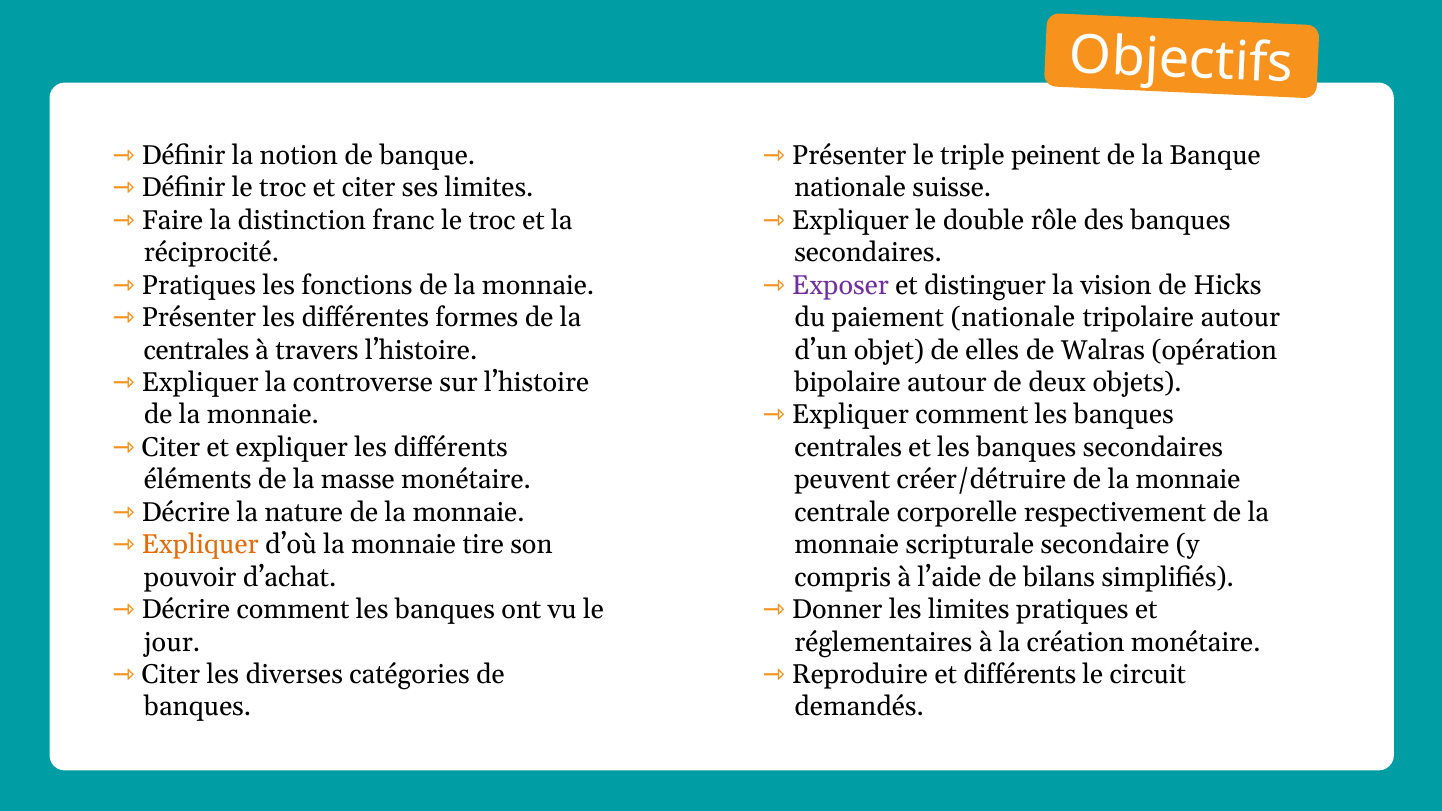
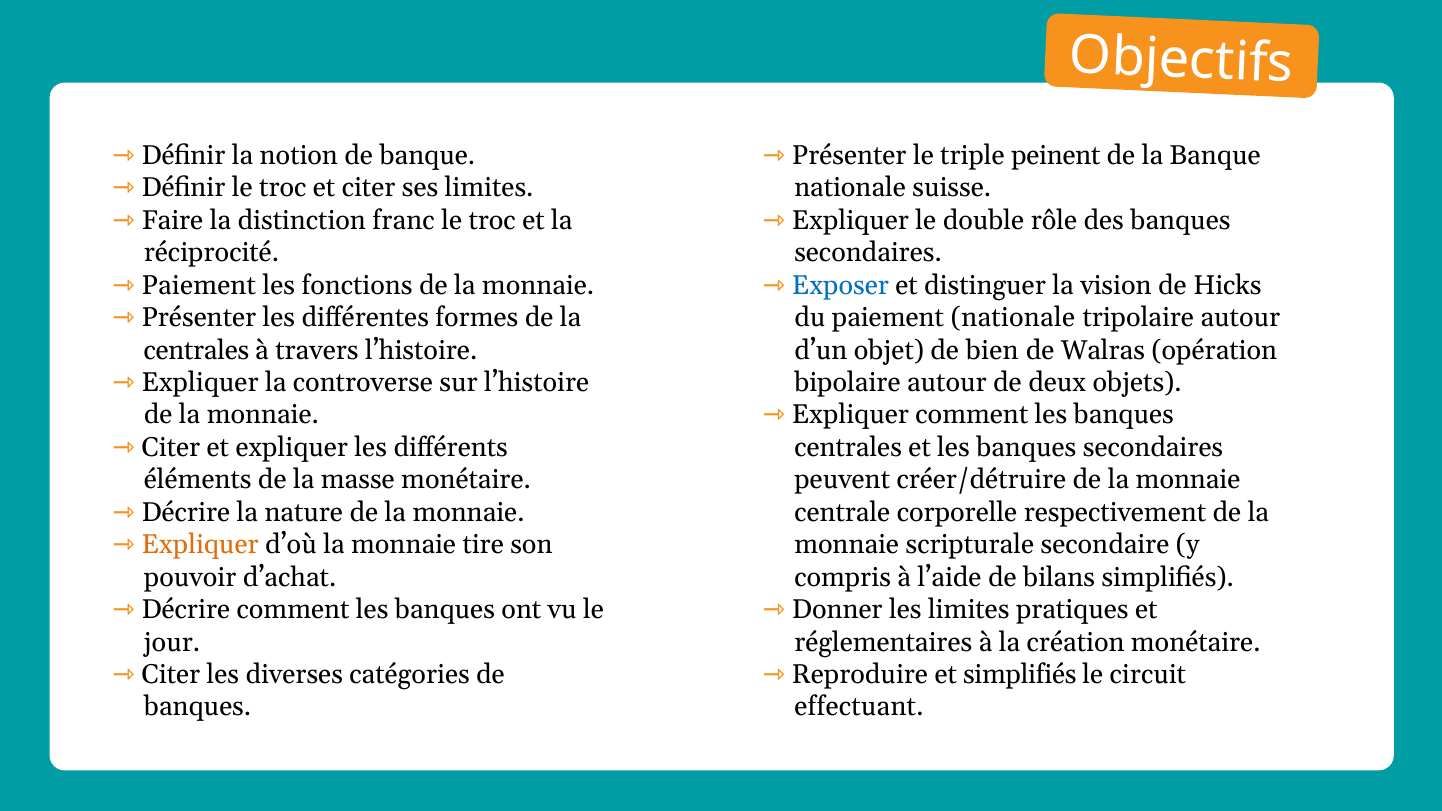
Pratiques at (199, 285): Pratiques -> Paiement
Exposer colour: purple -> blue
elles: elles -> bien
et différents: différents -> simplifiés
demandés: demandés -> effectuant
